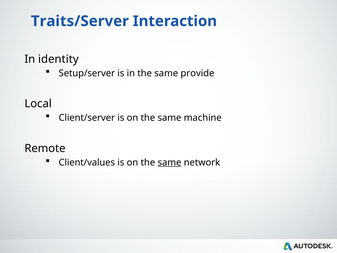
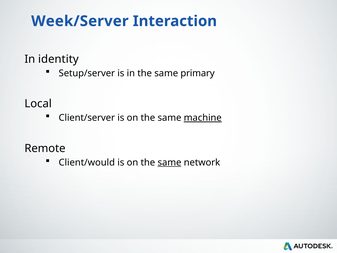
Traits/Server: Traits/Server -> Week/Server
provide: provide -> primary
machine underline: none -> present
Client/values: Client/values -> Client/would
